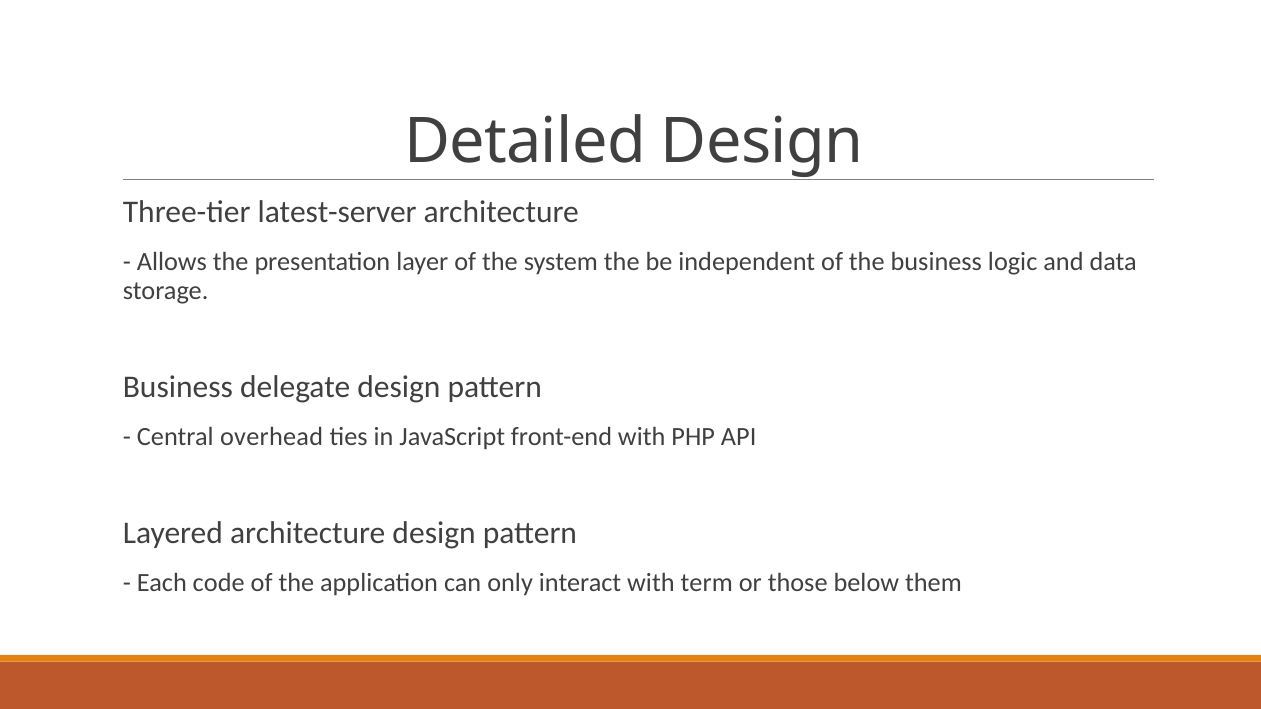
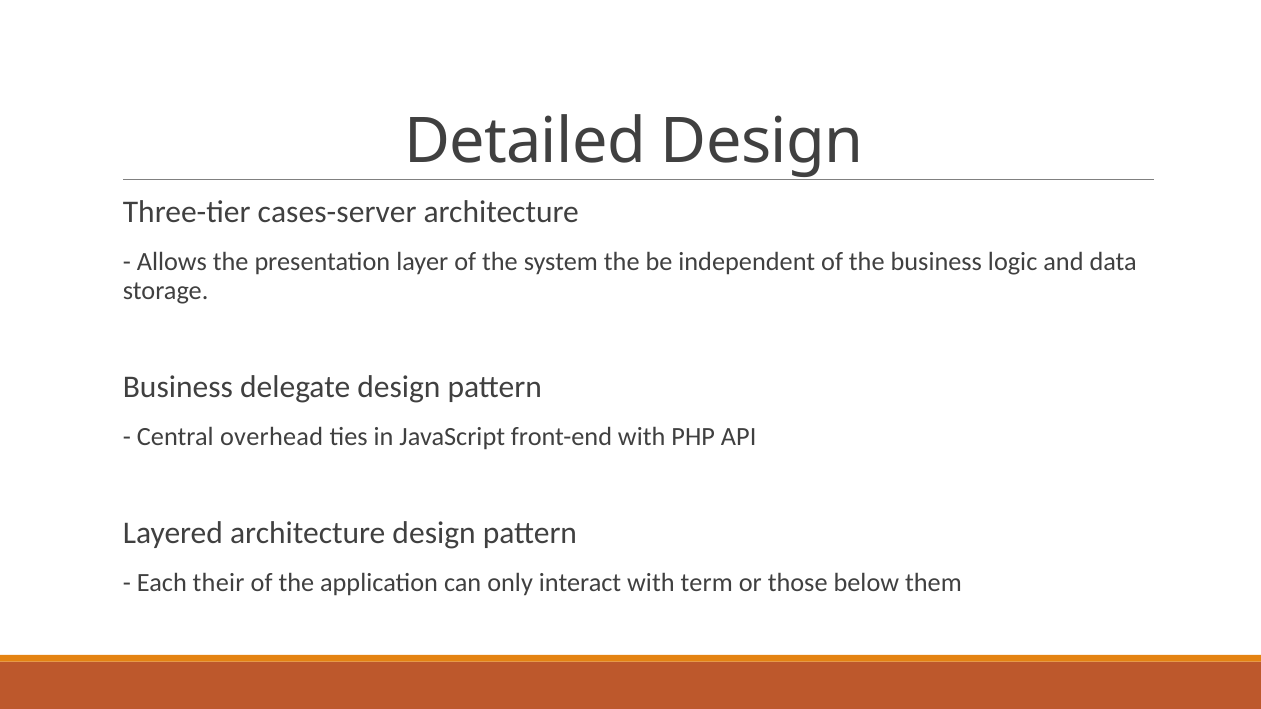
latest-server: latest-server -> cases-server
code: code -> their
